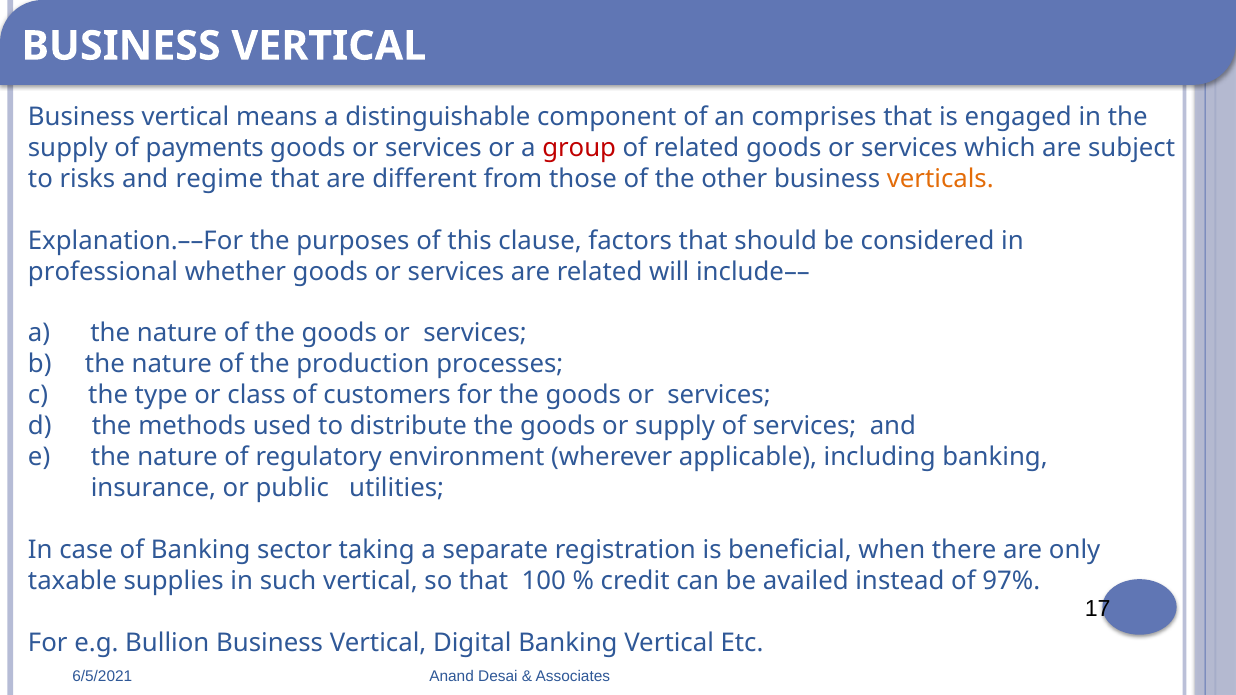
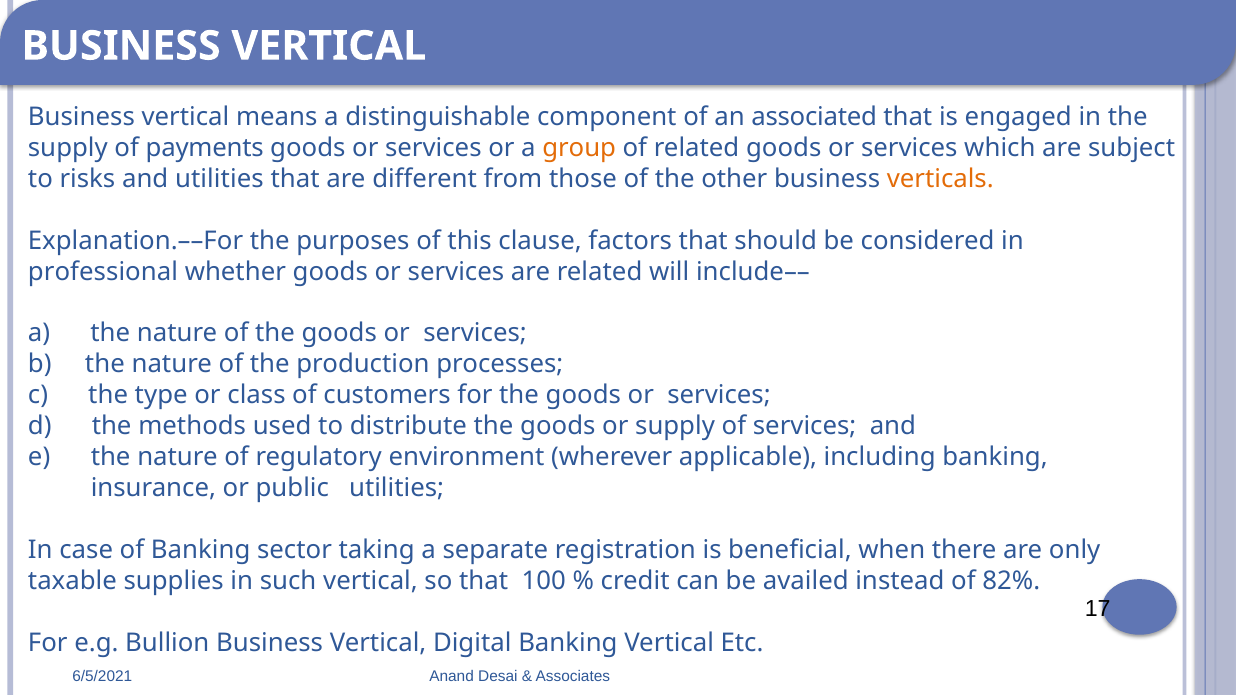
comprises: comprises -> associated
group colour: red -> orange
and regime: regime -> utilities
97%: 97% -> 82%
